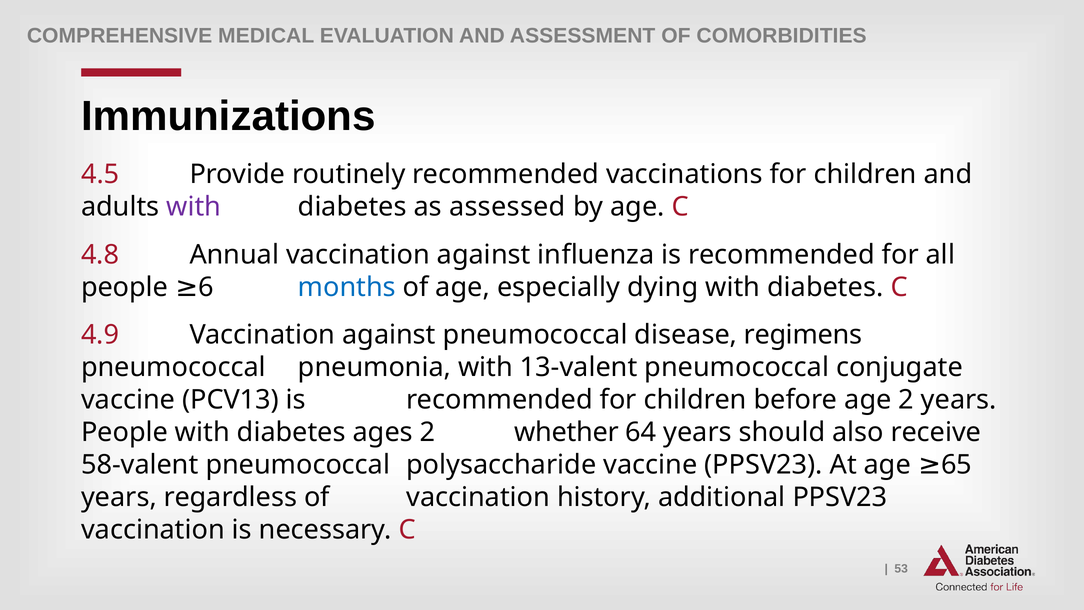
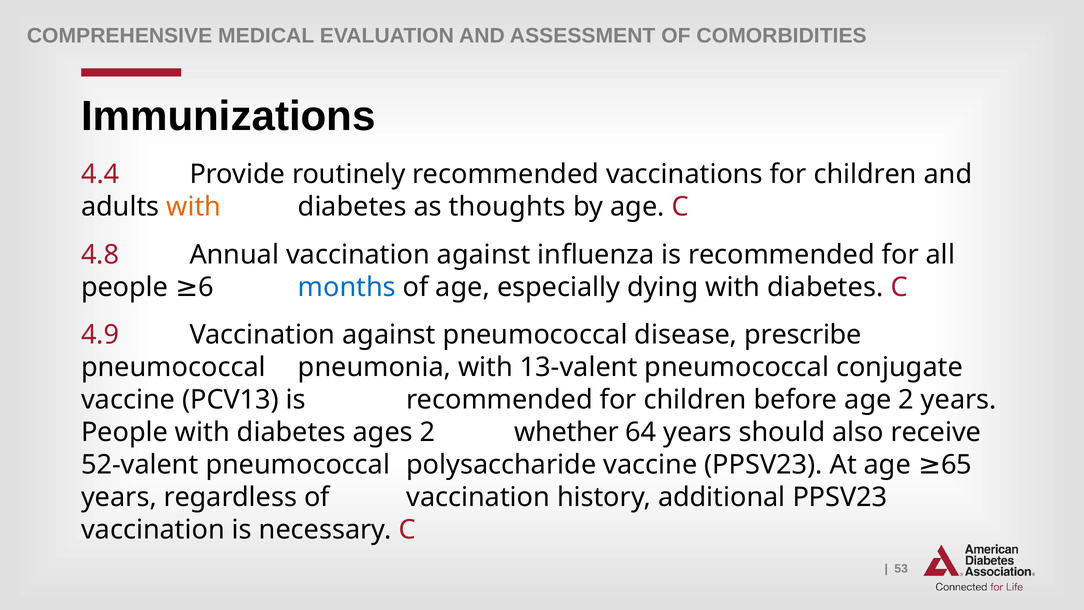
4.5: 4.5 -> 4.4
with at (194, 207) colour: purple -> orange
assessed: assessed -> thoughts
regimens: regimens -> prescribe
58-valent: 58-valent -> 52-valent
